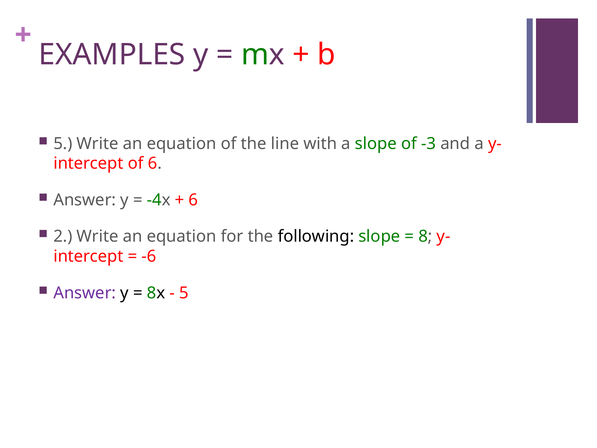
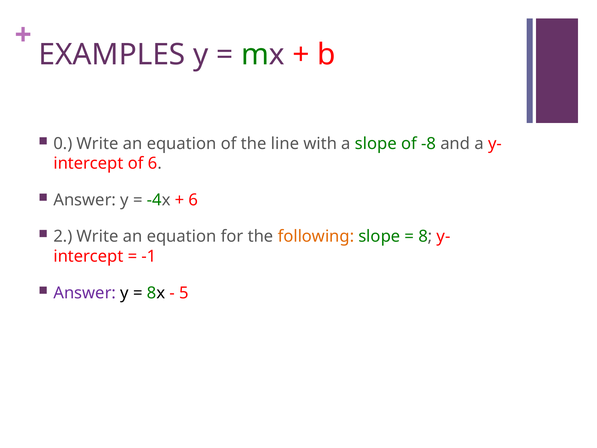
5 at (63, 143): 5 -> 0
-3: -3 -> -8
following colour: black -> orange
-6: -6 -> -1
